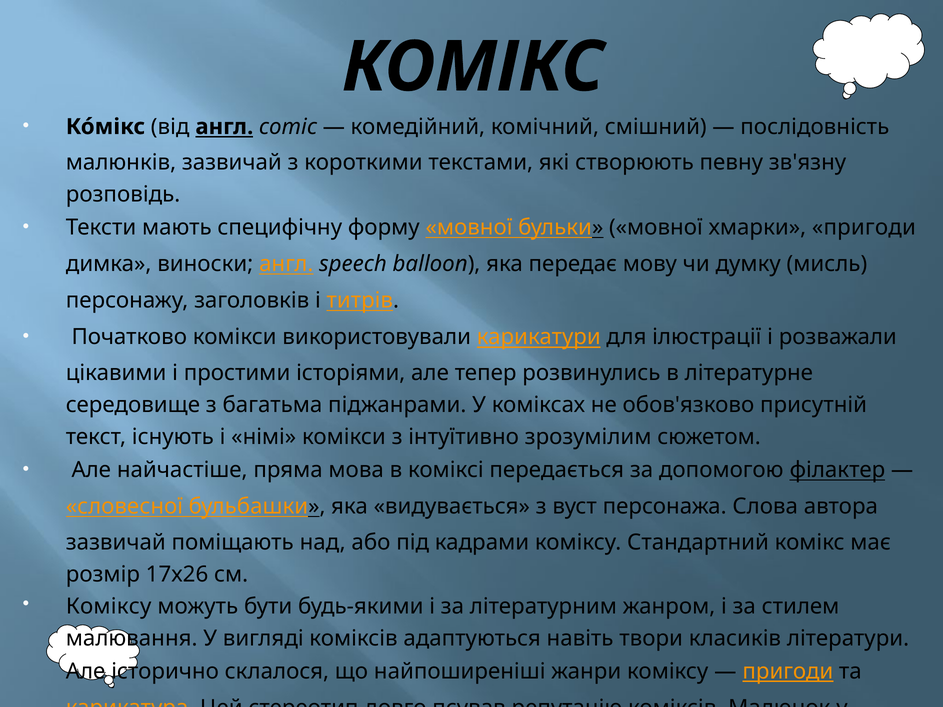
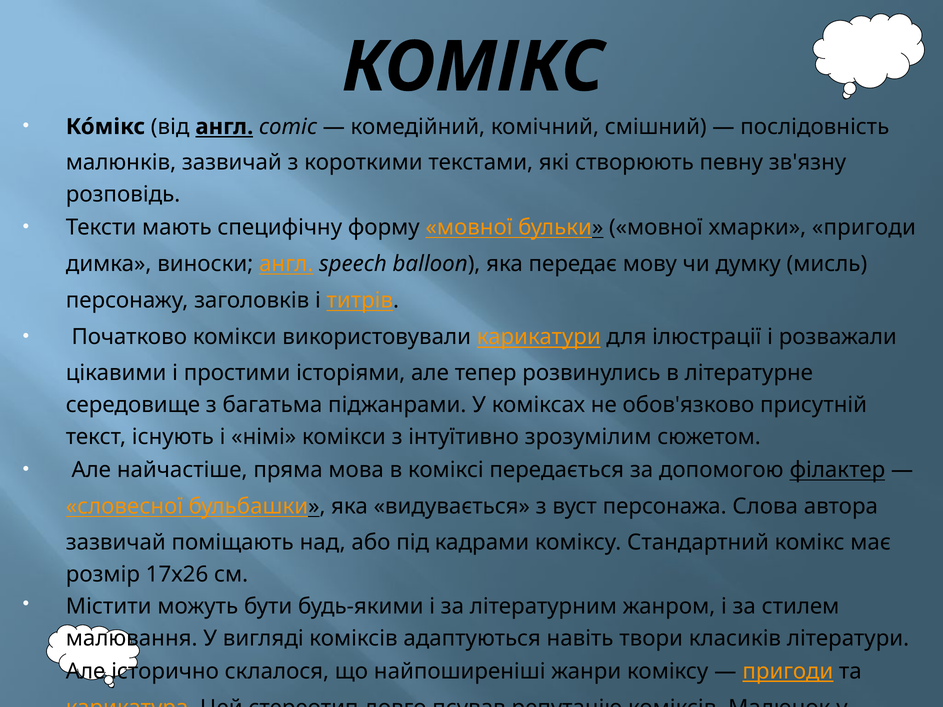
Коміксу at (109, 607): Коміксу -> Містити
